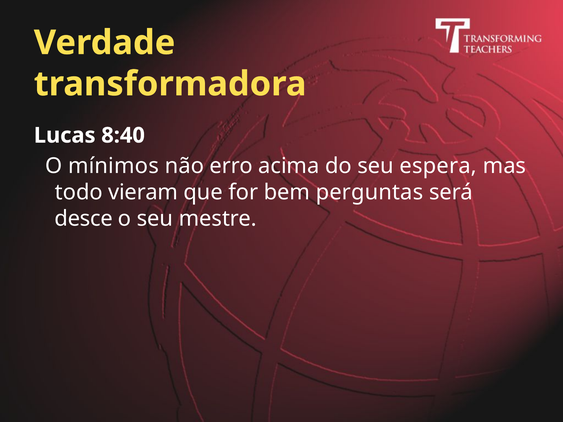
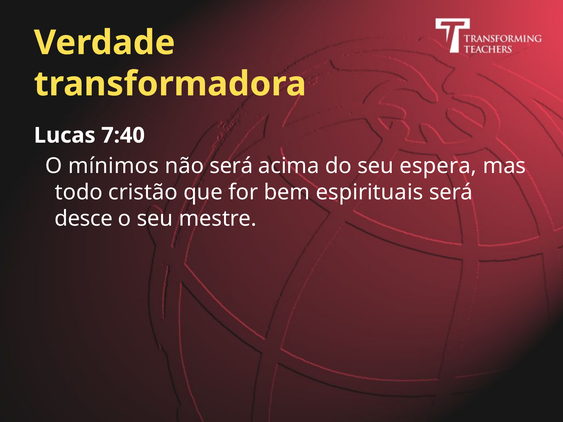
8:40: 8:40 -> 7:40
não erro: erro -> será
vieram: vieram -> cristão
perguntas: perguntas -> espirituais
